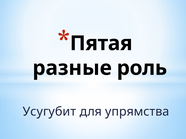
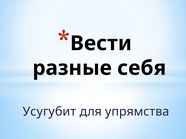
Пятая: Пятая -> Вести
роль: роль -> себя
